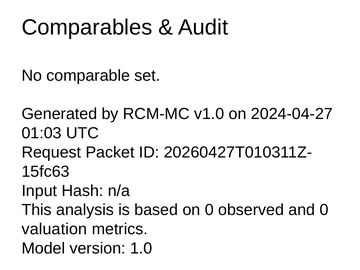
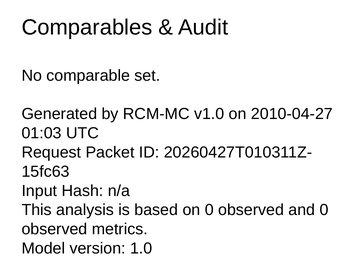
2024-04-27: 2024-04-27 -> 2010-04-27
valuation at (54, 229): valuation -> observed
